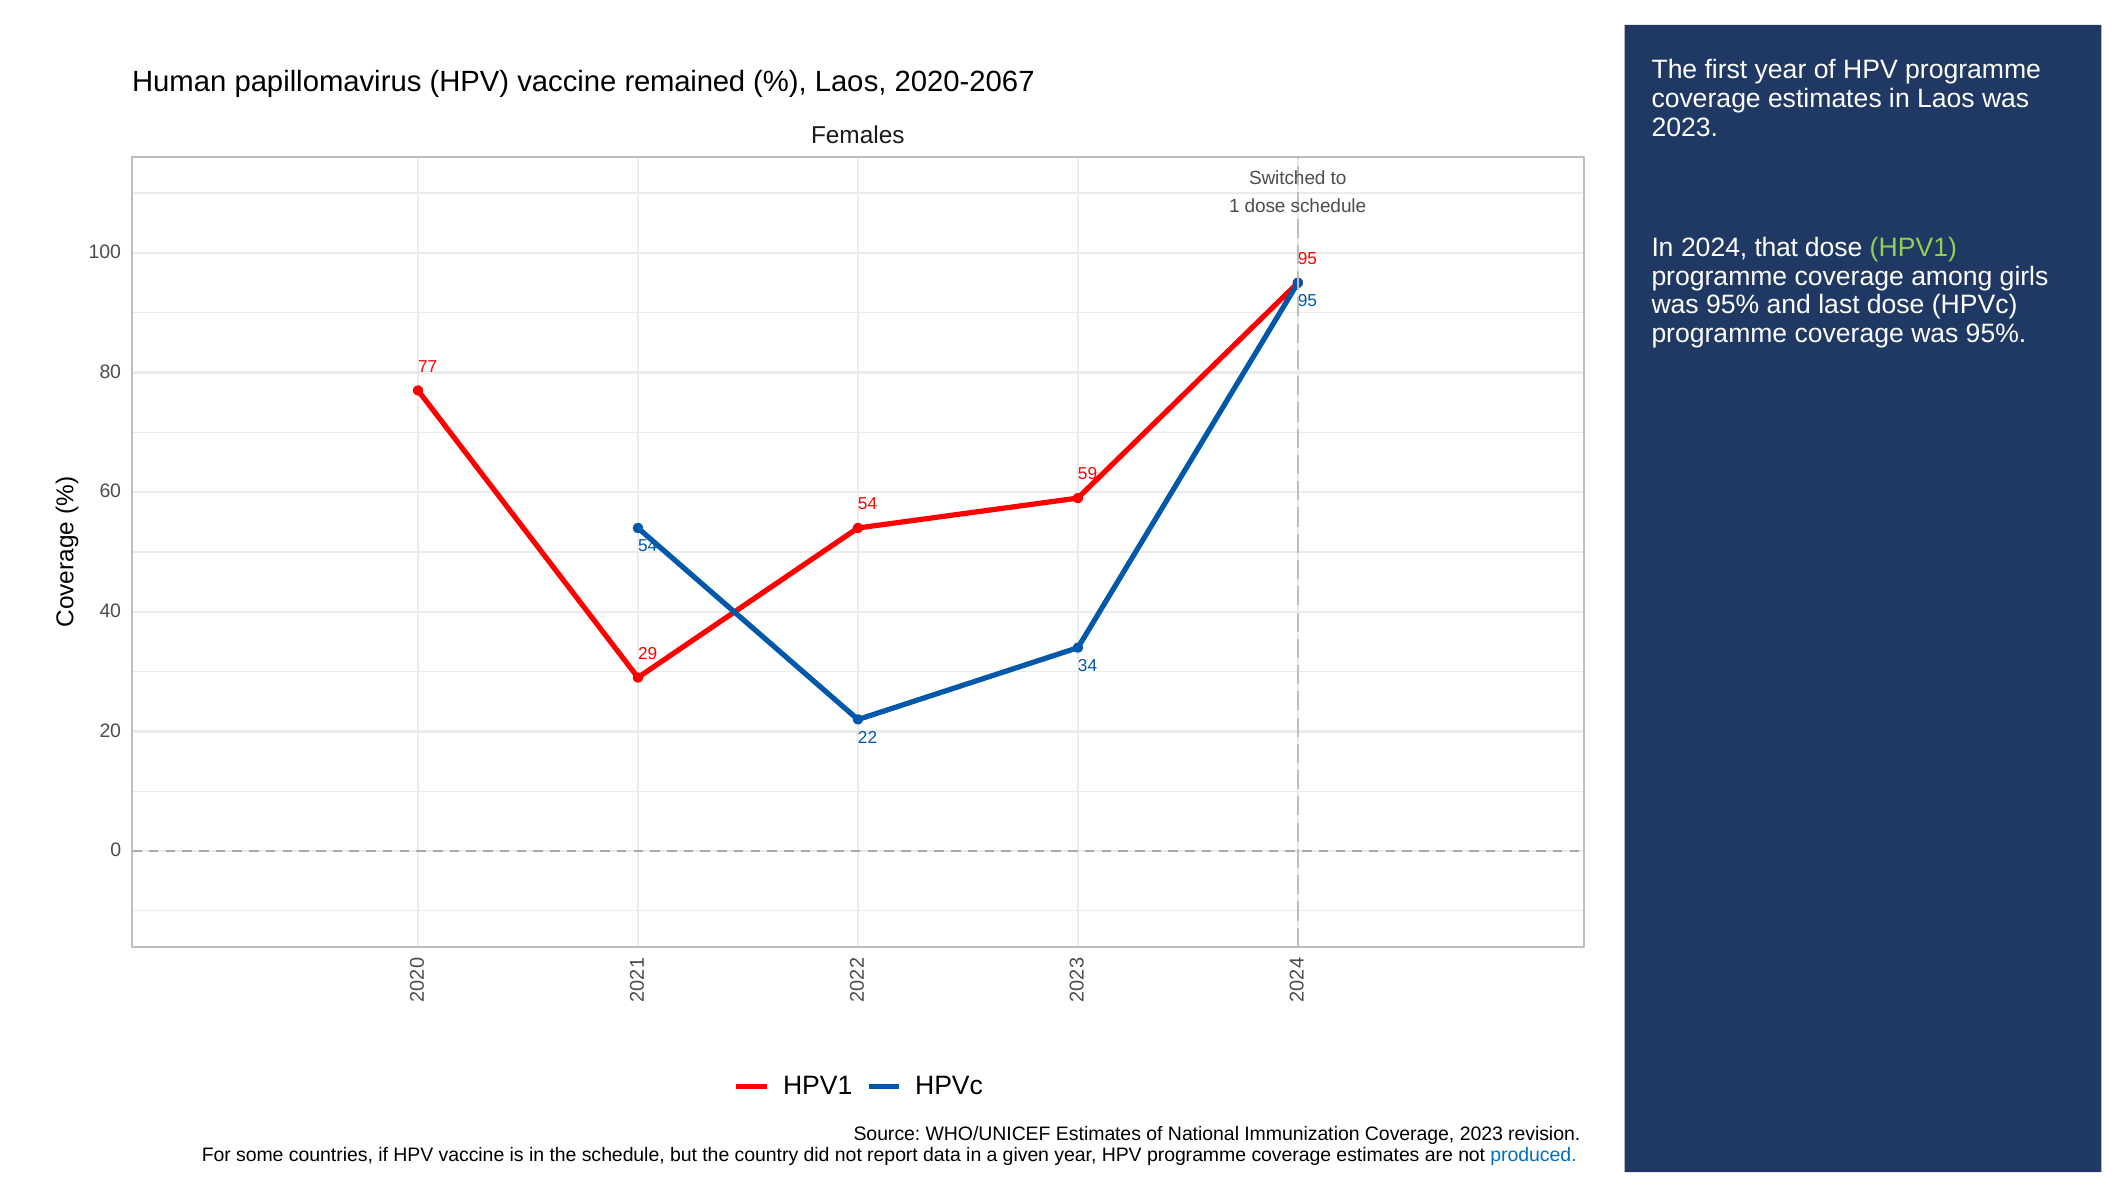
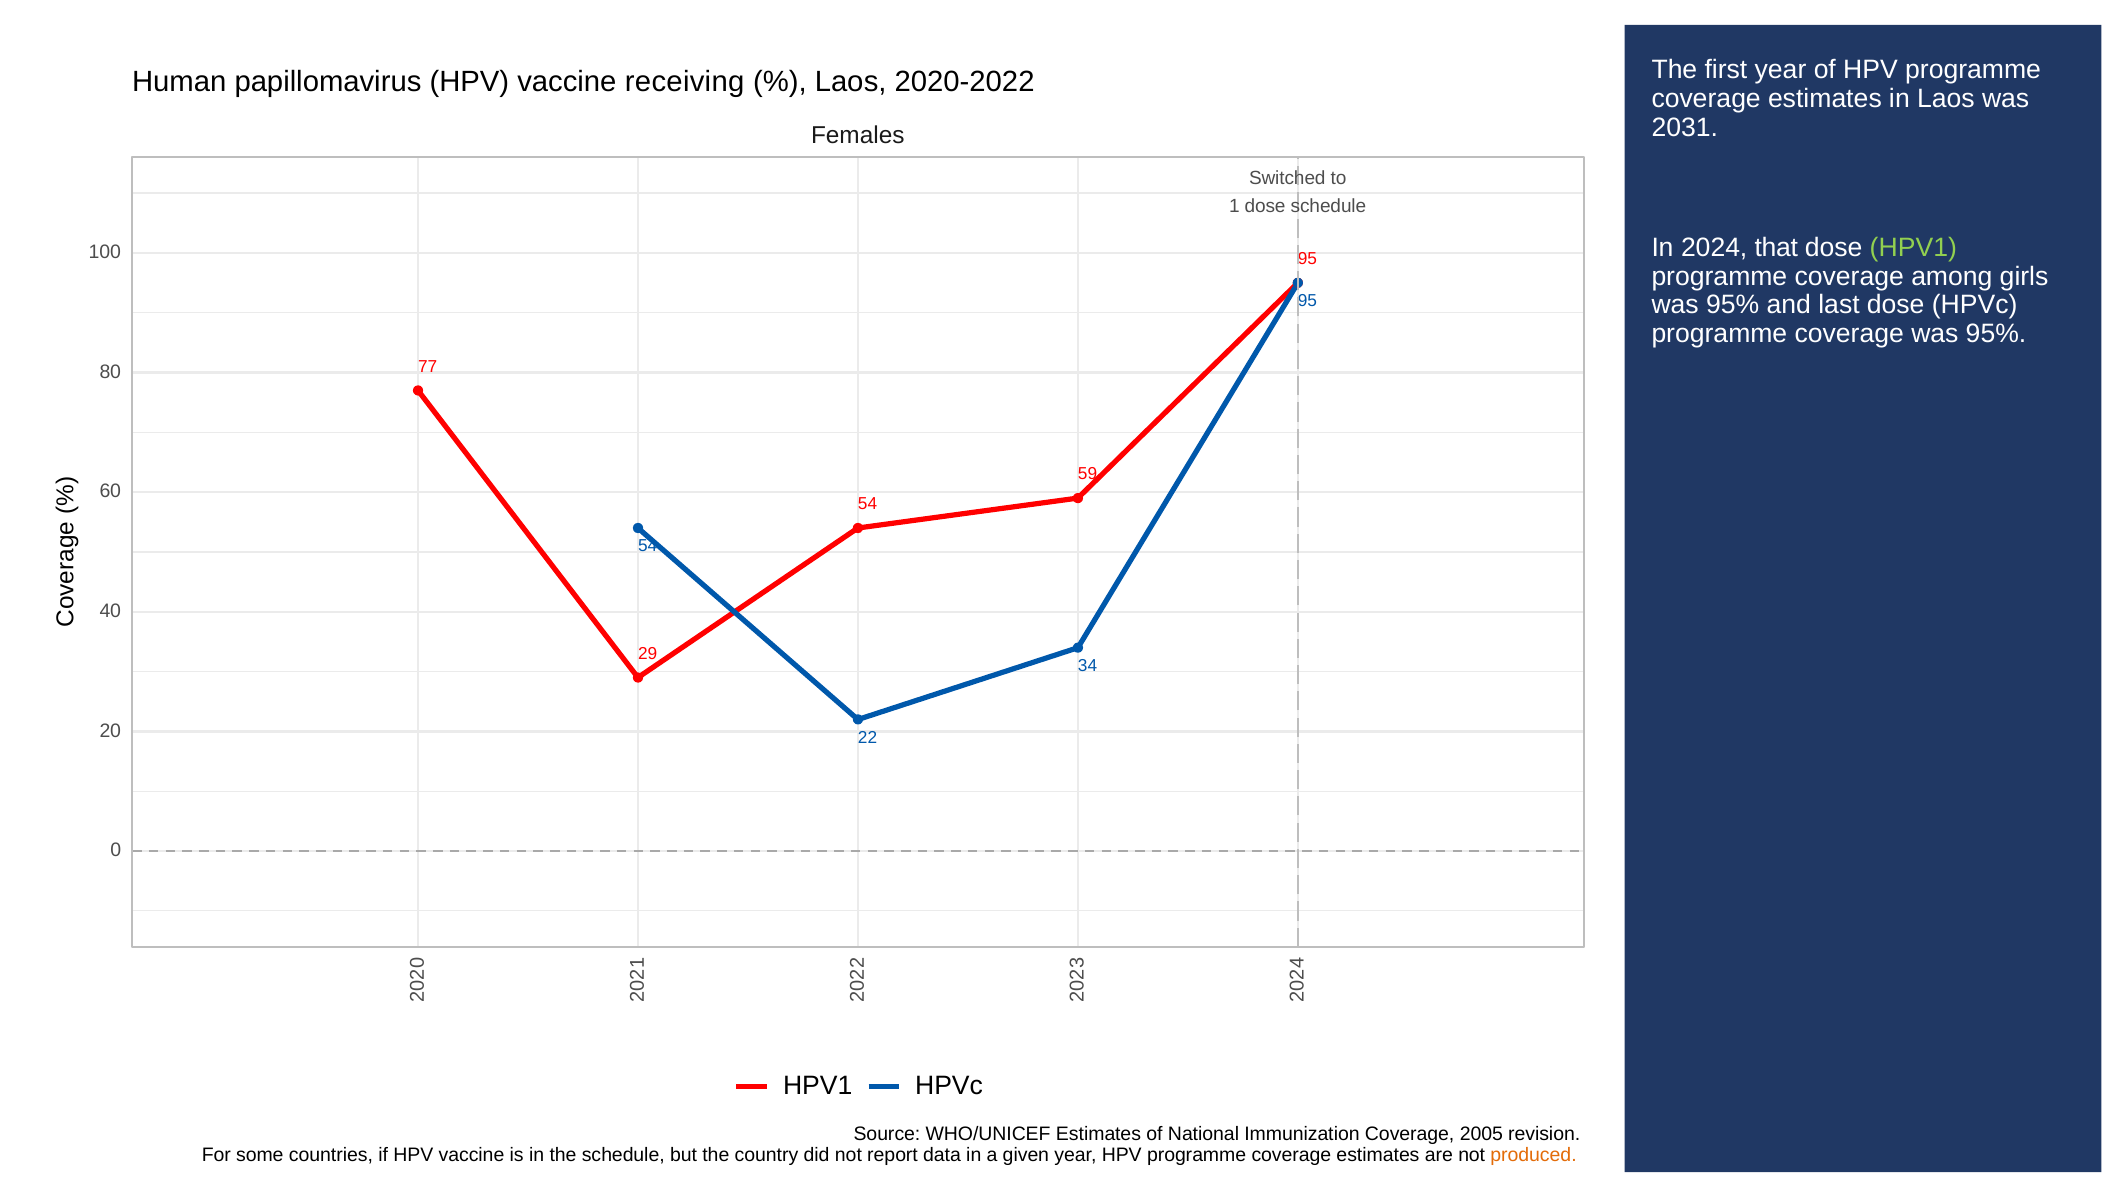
remained: remained -> receiving
2020-2067: 2020-2067 -> 2020-2022
2023 at (1685, 127): 2023 -> 2031
Coverage 2023: 2023 -> 2005
produced colour: blue -> orange
